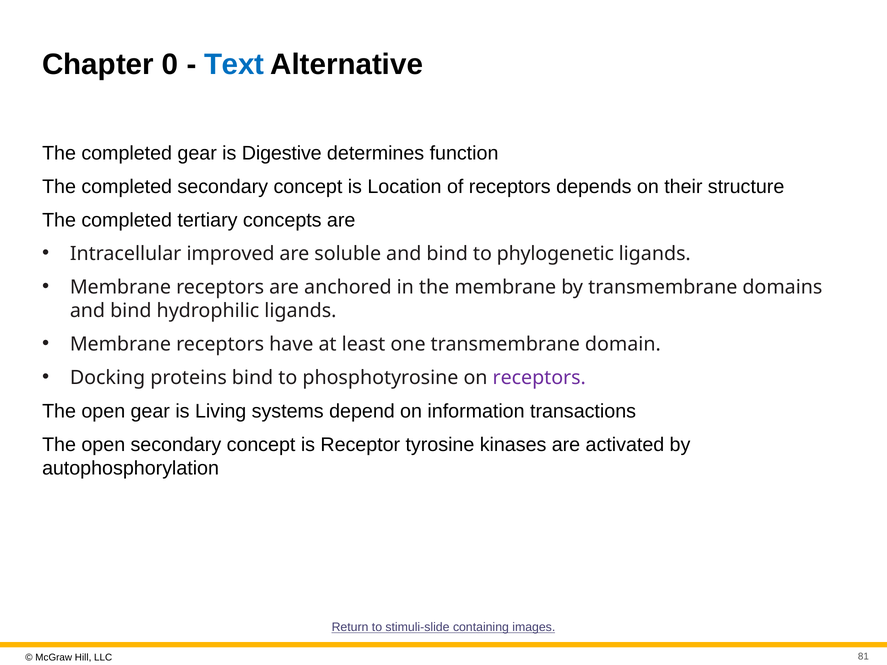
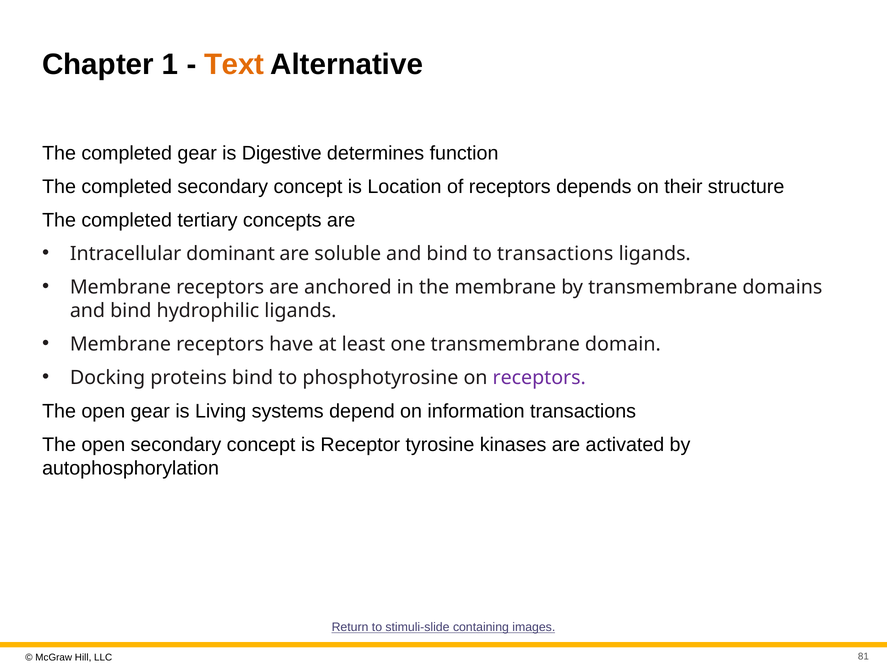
0: 0 -> 1
Text colour: blue -> orange
improved: improved -> dominant
to phylogenetic: phylogenetic -> transactions
